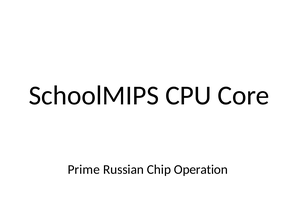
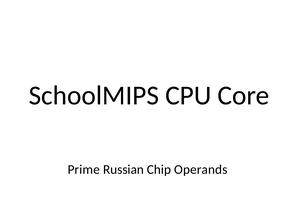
Operation: Operation -> Operands
